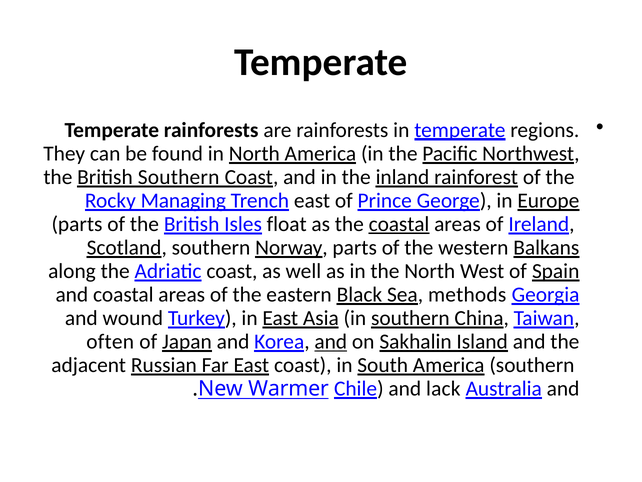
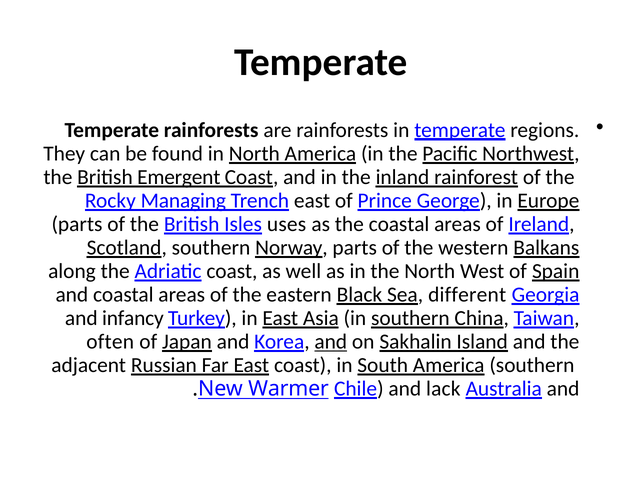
British Southern: Southern -> Emergent
float: float -> uses
coastal at (399, 224) underline: present -> none
methods: methods -> different
wound: wound -> infancy
